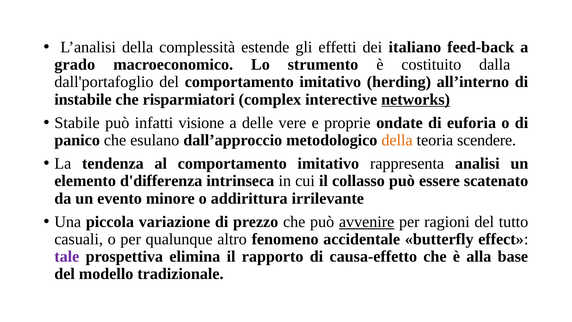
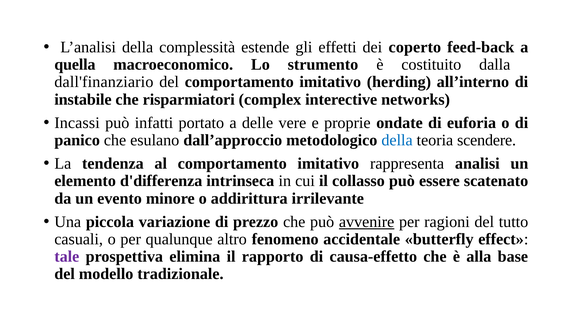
italiano: italiano -> coperto
grado: grado -> quella
dall'portafoglio: dall'portafoglio -> dall'finanziario
networks underline: present -> none
Stabile: Stabile -> Incassi
visione: visione -> portato
della at (397, 140) colour: orange -> blue
